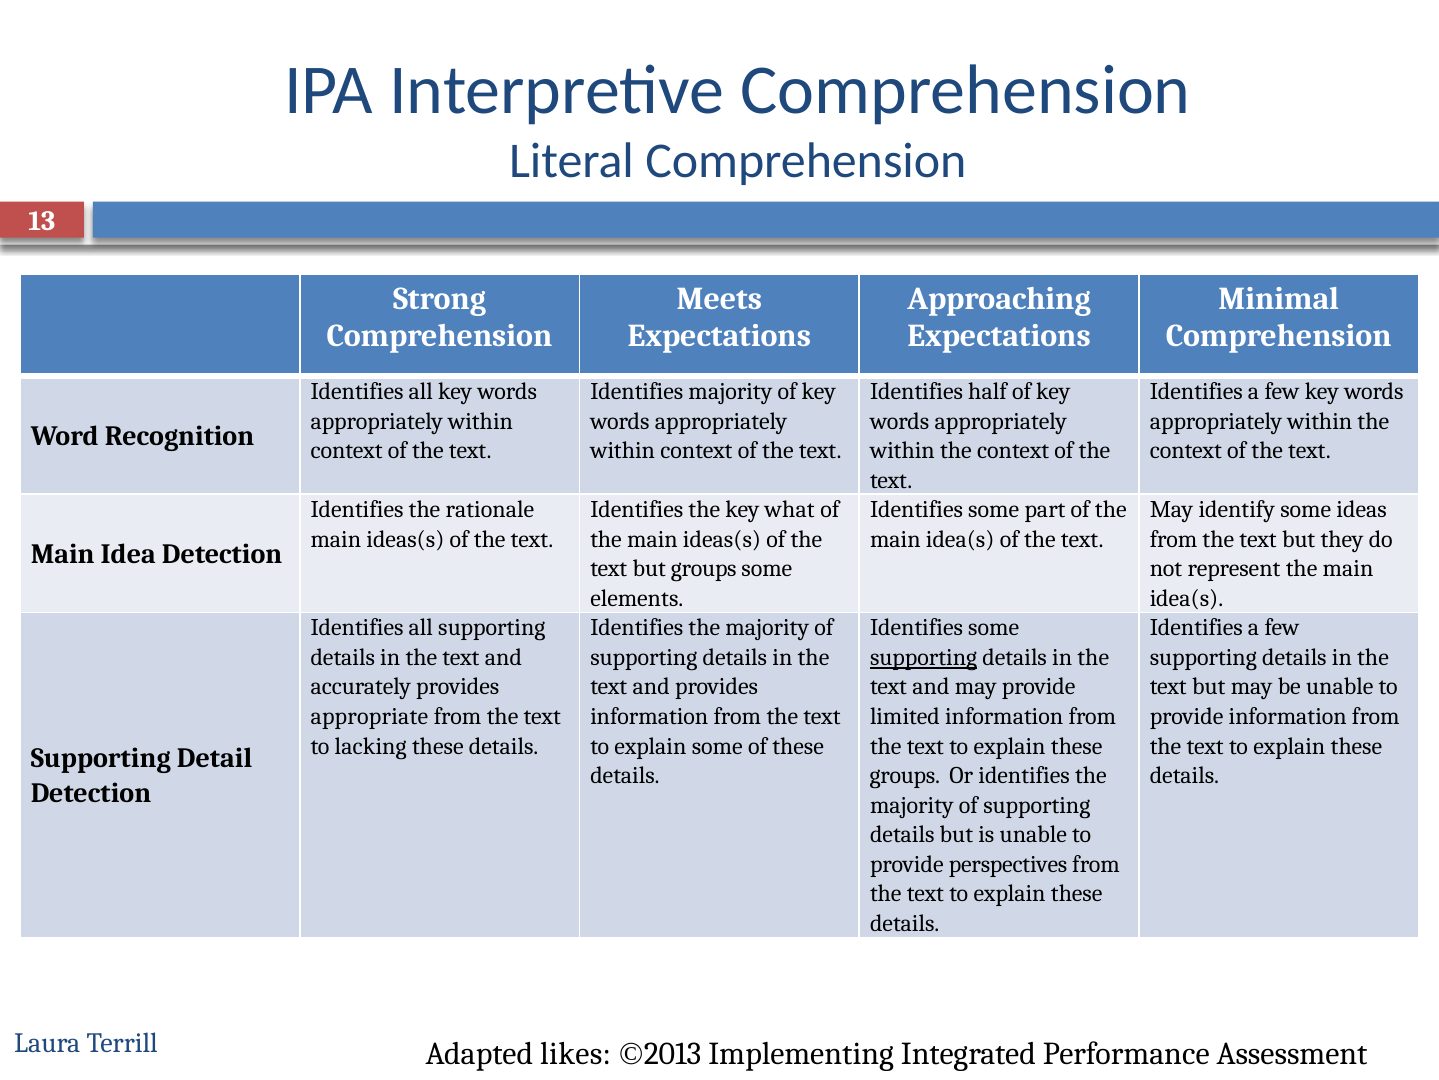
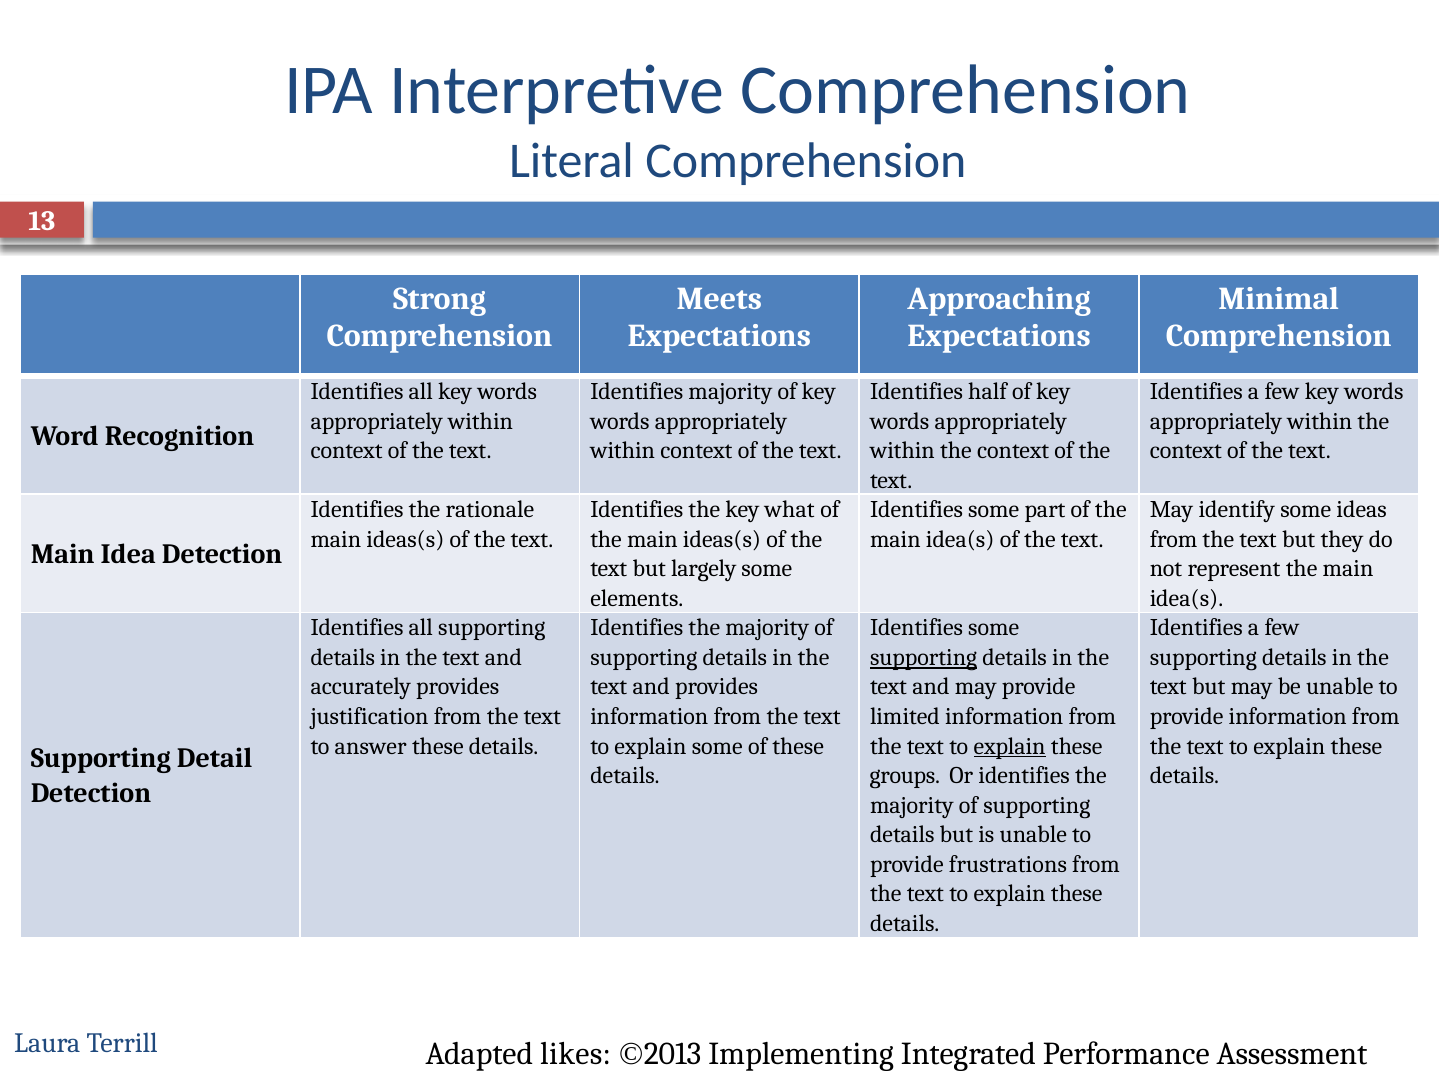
but groups: groups -> largely
appropriate: appropriate -> justification
lacking: lacking -> answer
explain at (1010, 746) underline: none -> present
perspectives: perspectives -> frustrations
